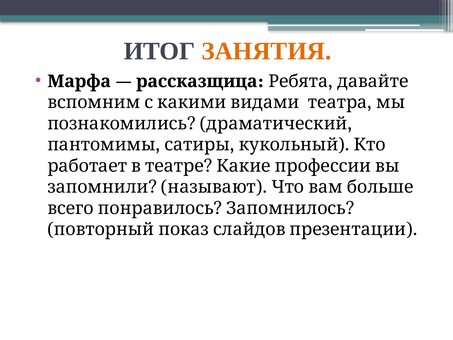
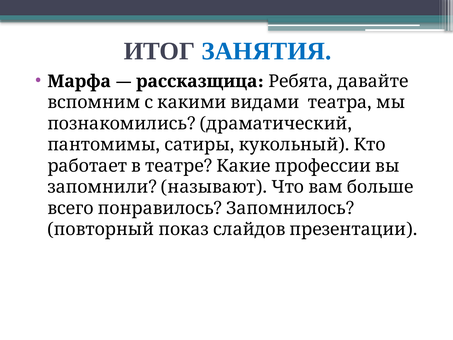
ЗАНЯТИЯ colour: orange -> blue
